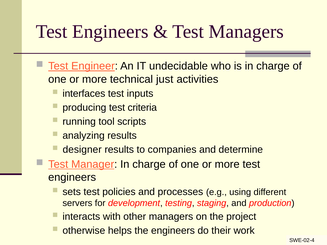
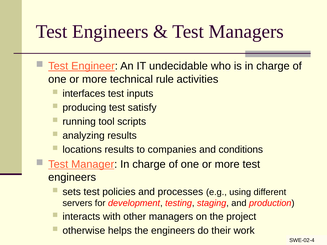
just: just -> rule
criteria: criteria -> satisfy
designer: designer -> locations
determine: determine -> conditions
